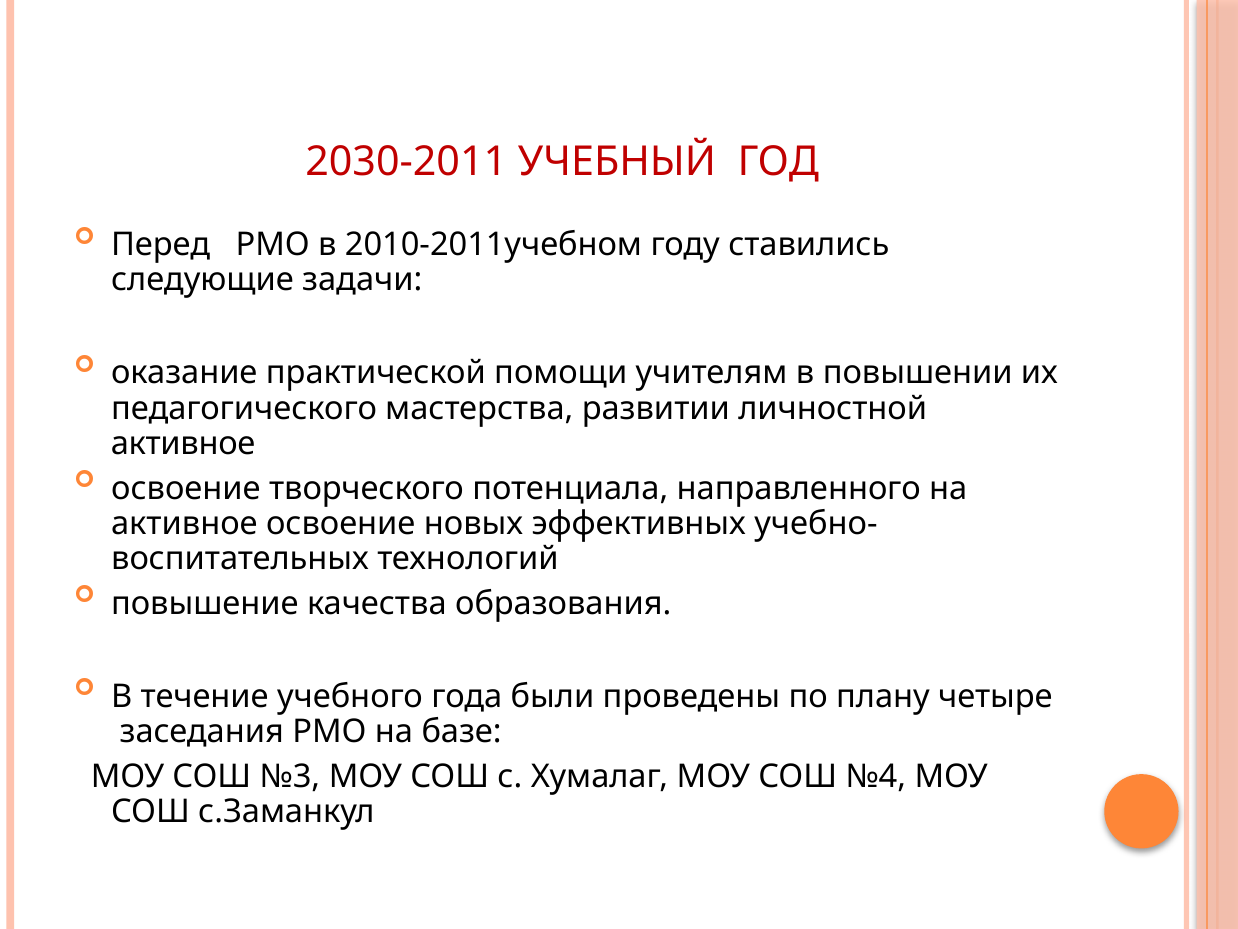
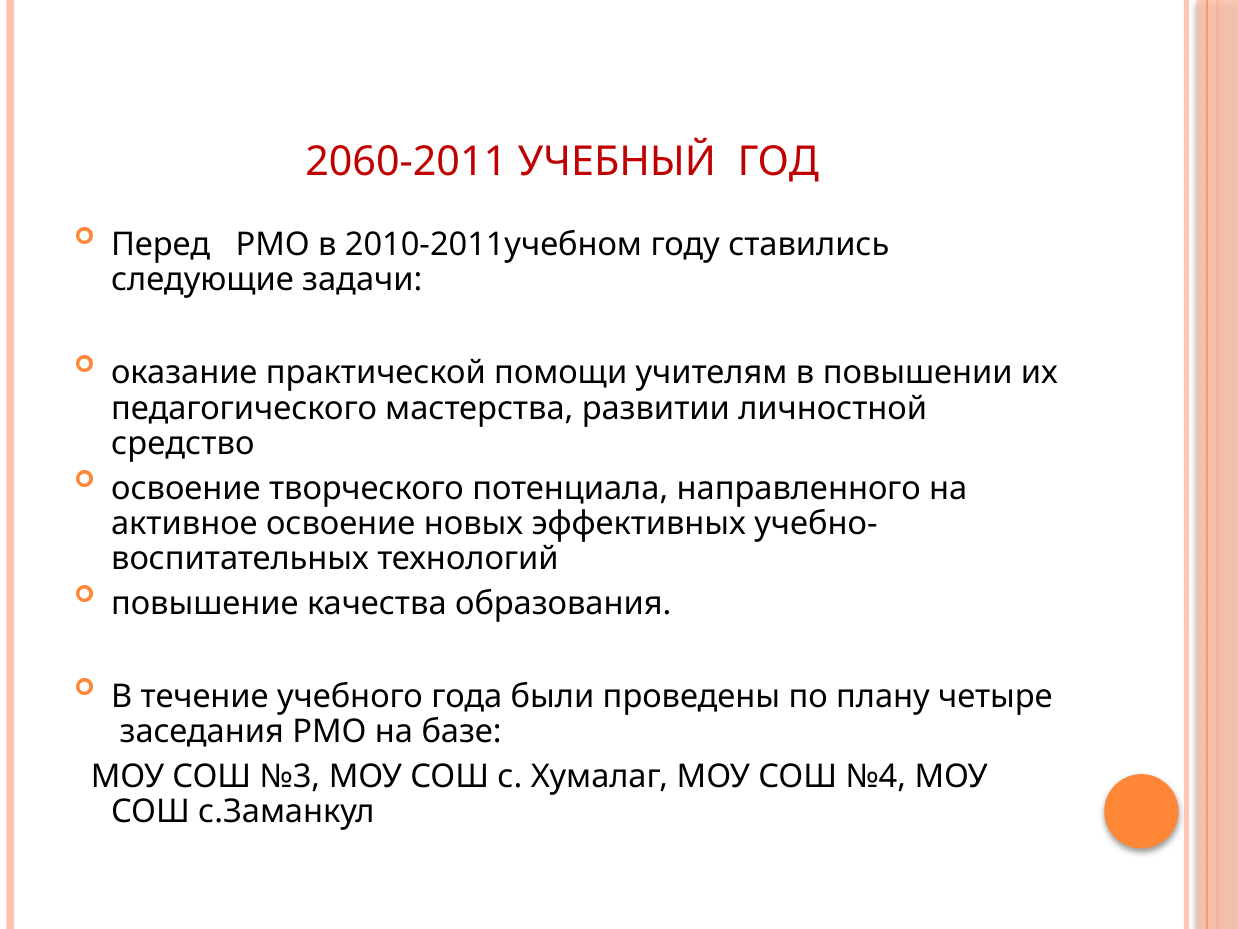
2030-2011: 2030-2011 -> 2060-2011
активное at (183, 443): активное -> средство
